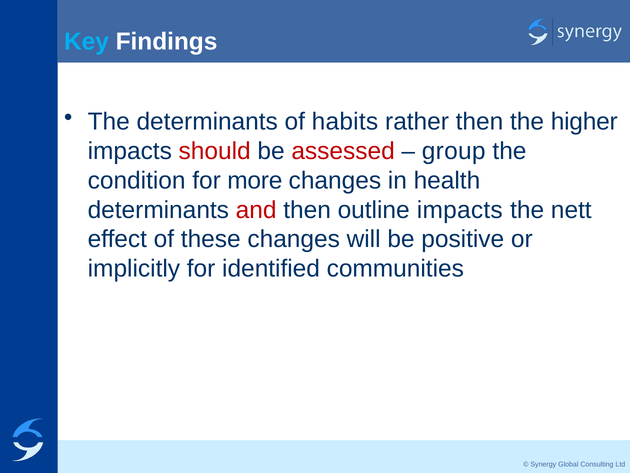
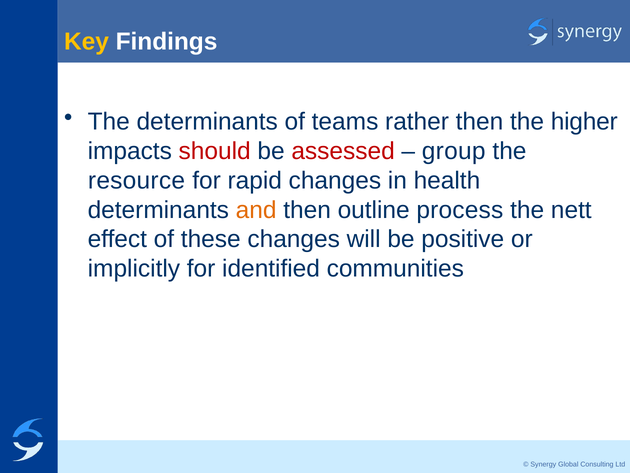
Key colour: light blue -> yellow
habits: habits -> teams
condition: condition -> resource
more: more -> rapid
and colour: red -> orange
outline impacts: impacts -> process
